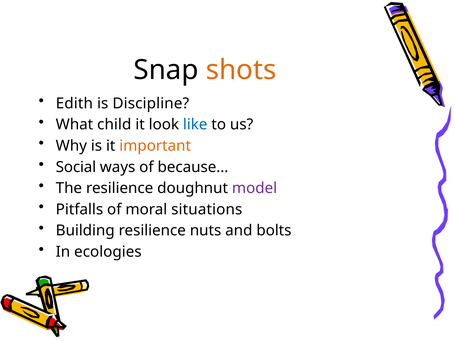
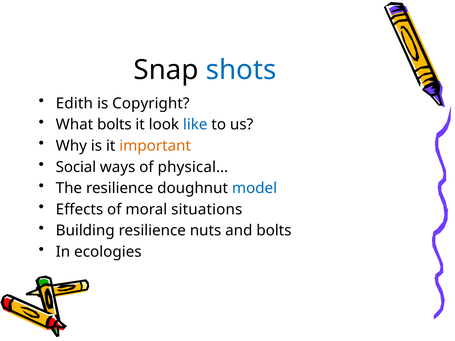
shots colour: orange -> blue
Discipline: Discipline -> Copyright
What child: child -> bolts
because…: because… -> physical…
model colour: purple -> blue
Pitfalls: Pitfalls -> Effects
